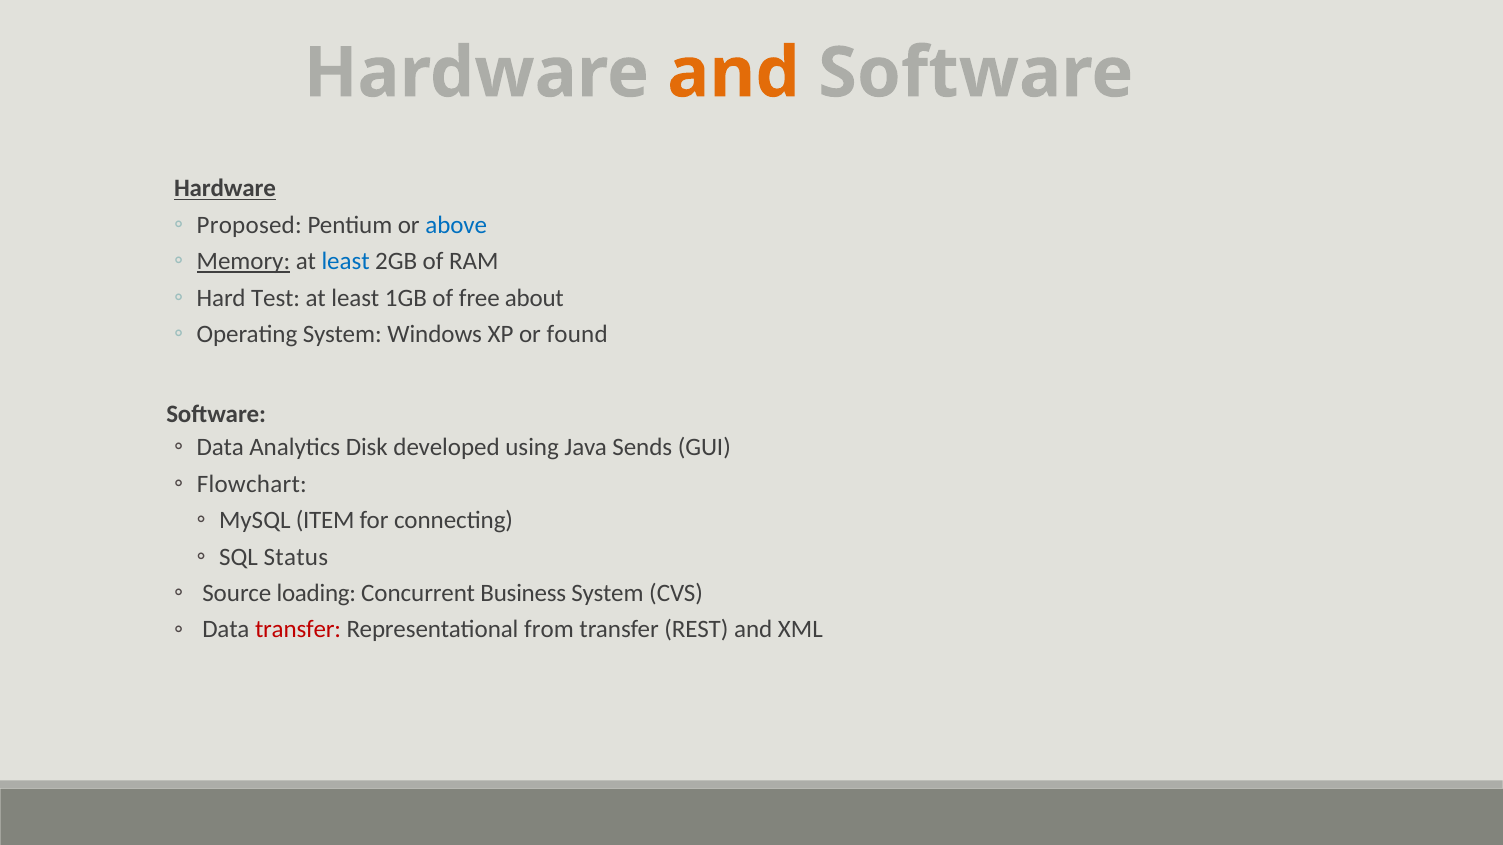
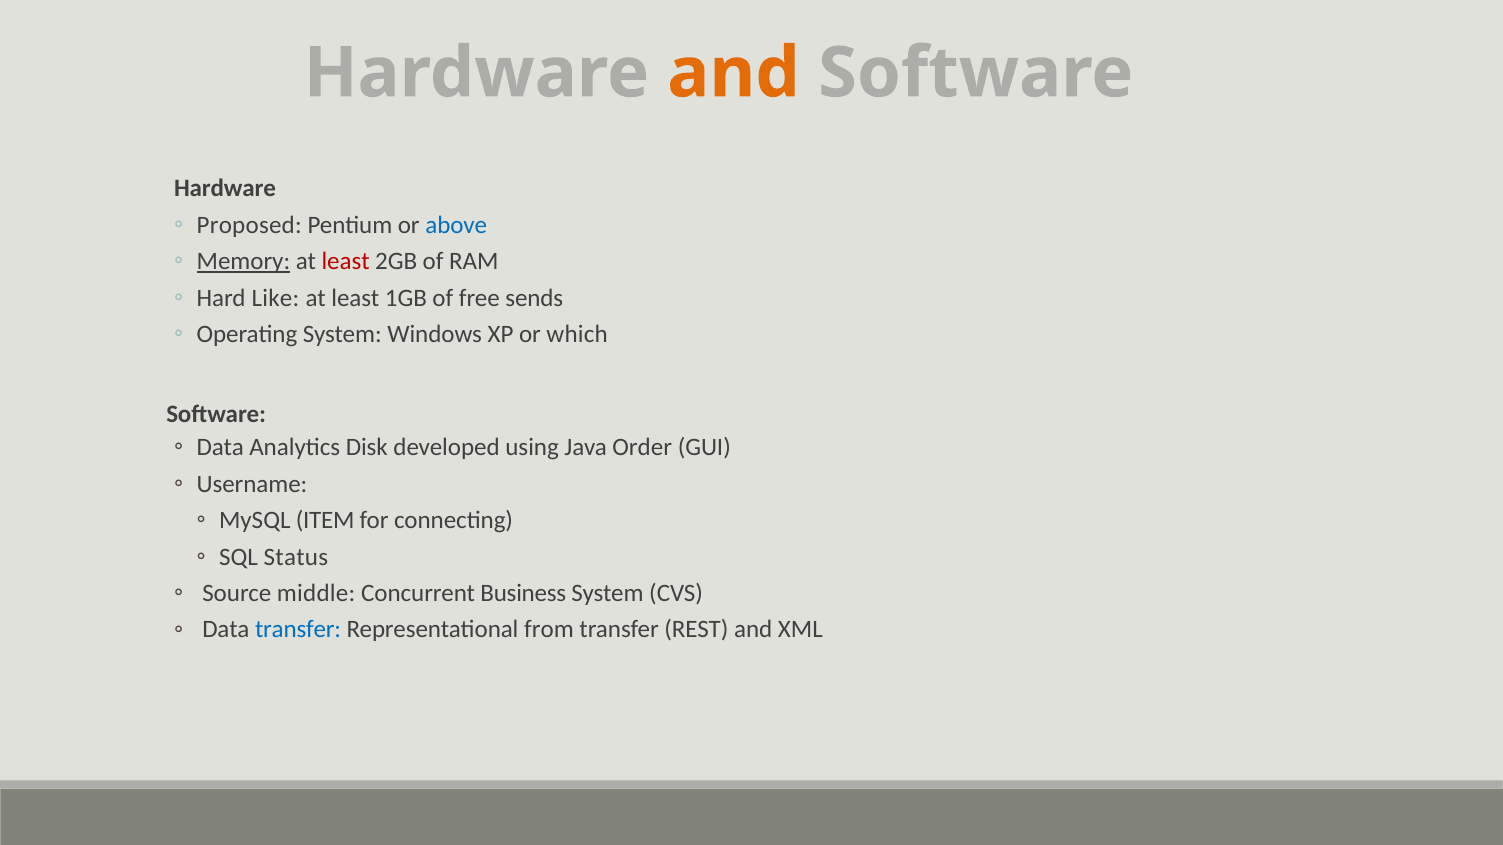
Hardware at (225, 189) underline: present -> none
least at (346, 262) colour: blue -> red
Test: Test -> Like
about: about -> sends
found: found -> which
Sends: Sends -> Order
Flowchart: Flowchart -> Username
loading: loading -> middle
transfer at (298, 630) colour: red -> blue
